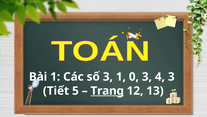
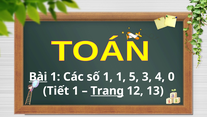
Bài underline: none -> present
số 3: 3 -> 1
0: 0 -> 5
4 3: 3 -> 0
Tiết 5: 5 -> 1
